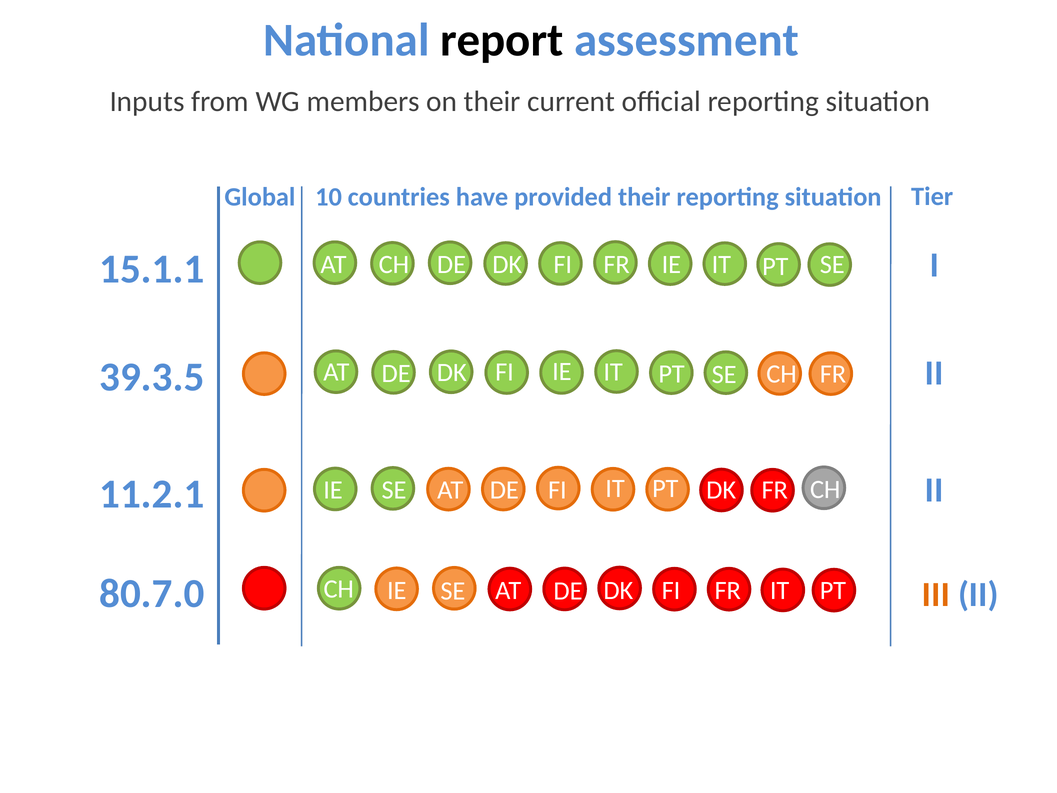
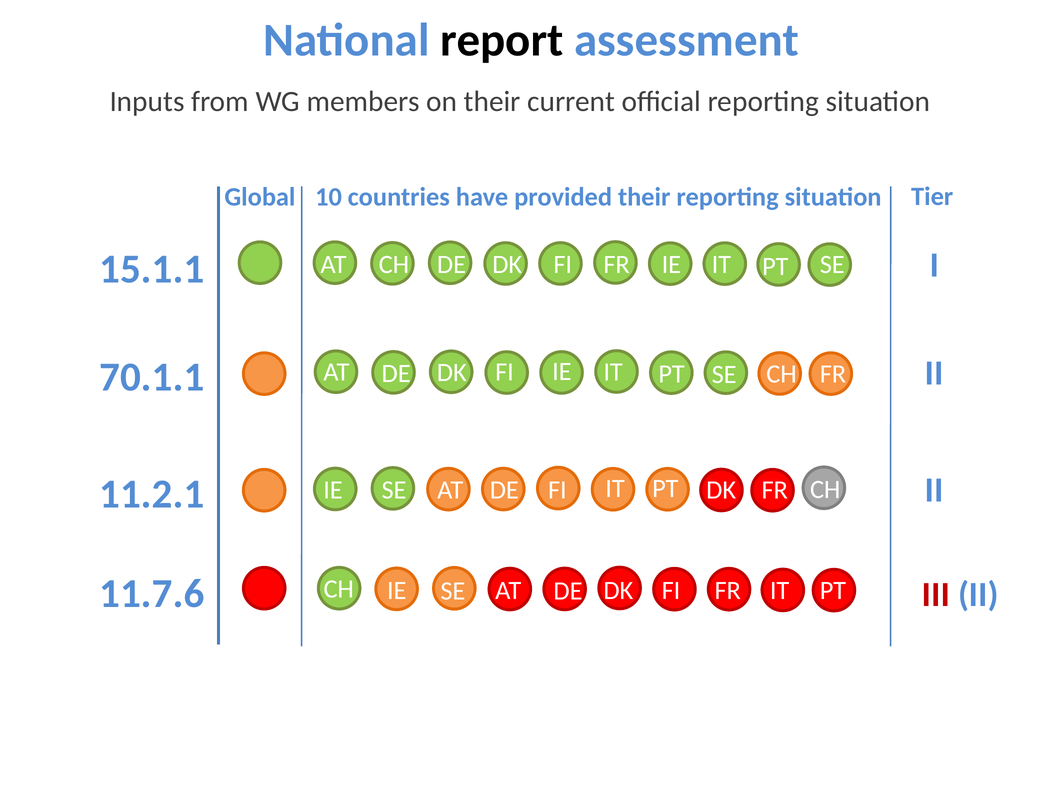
39.3.5: 39.3.5 -> 70.1.1
80.7.0: 80.7.0 -> 11.7.6
III colour: orange -> red
